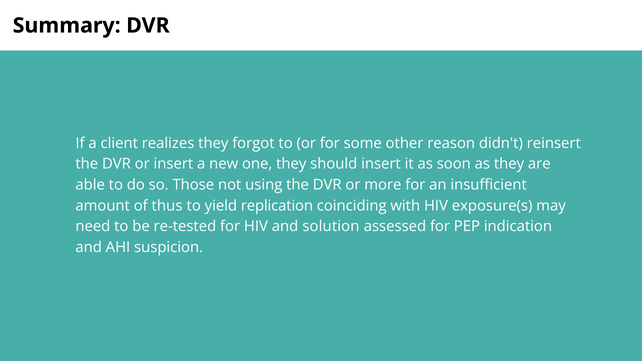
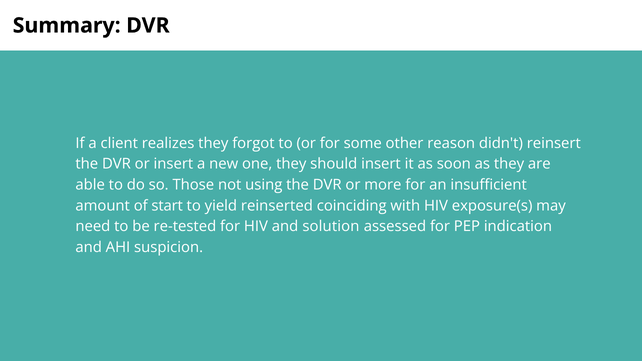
thus: thus -> start
replication: replication -> reinserted
